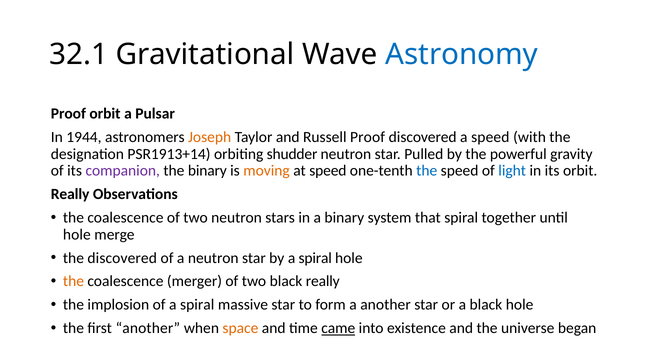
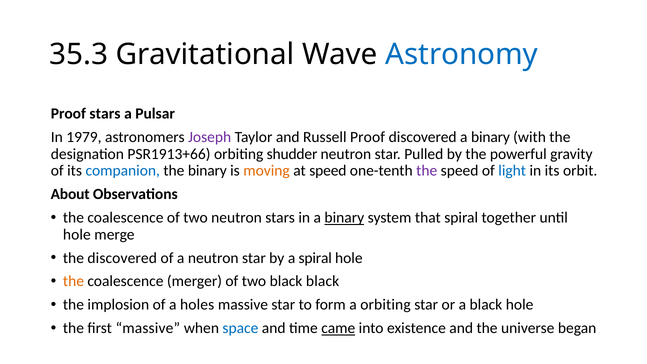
32.1: 32.1 -> 35.3
Proof orbit: orbit -> stars
1944: 1944 -> 1979
Joseph colour: orange -> purple
discovered a speed: speed -> binary
PSR1913+14: PSR1913+14 -> PSR1913+66
companion colour: purple -> blue
the at (427, 171) colour: blue -> purple
Really at (70, 194): Really -> About
binary at (344, 218) underline: none -> present
black really: really -> black
of a spiral: spiral -> holes
a another: another -> orbiting
first another: another -> massive
space colour: orange -> blue
